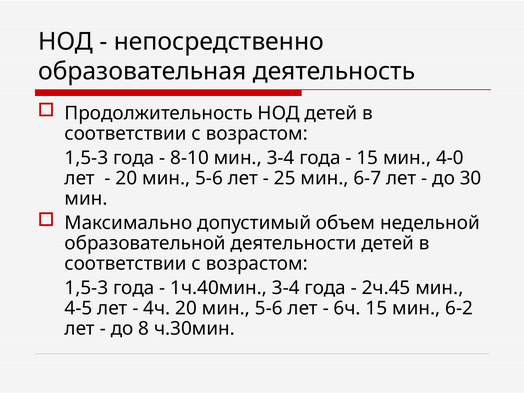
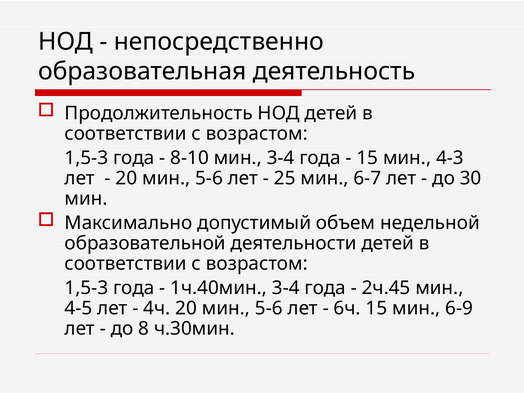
4-0: 4-0 -> 4-3
6-2: 6-2 -> 6-9
